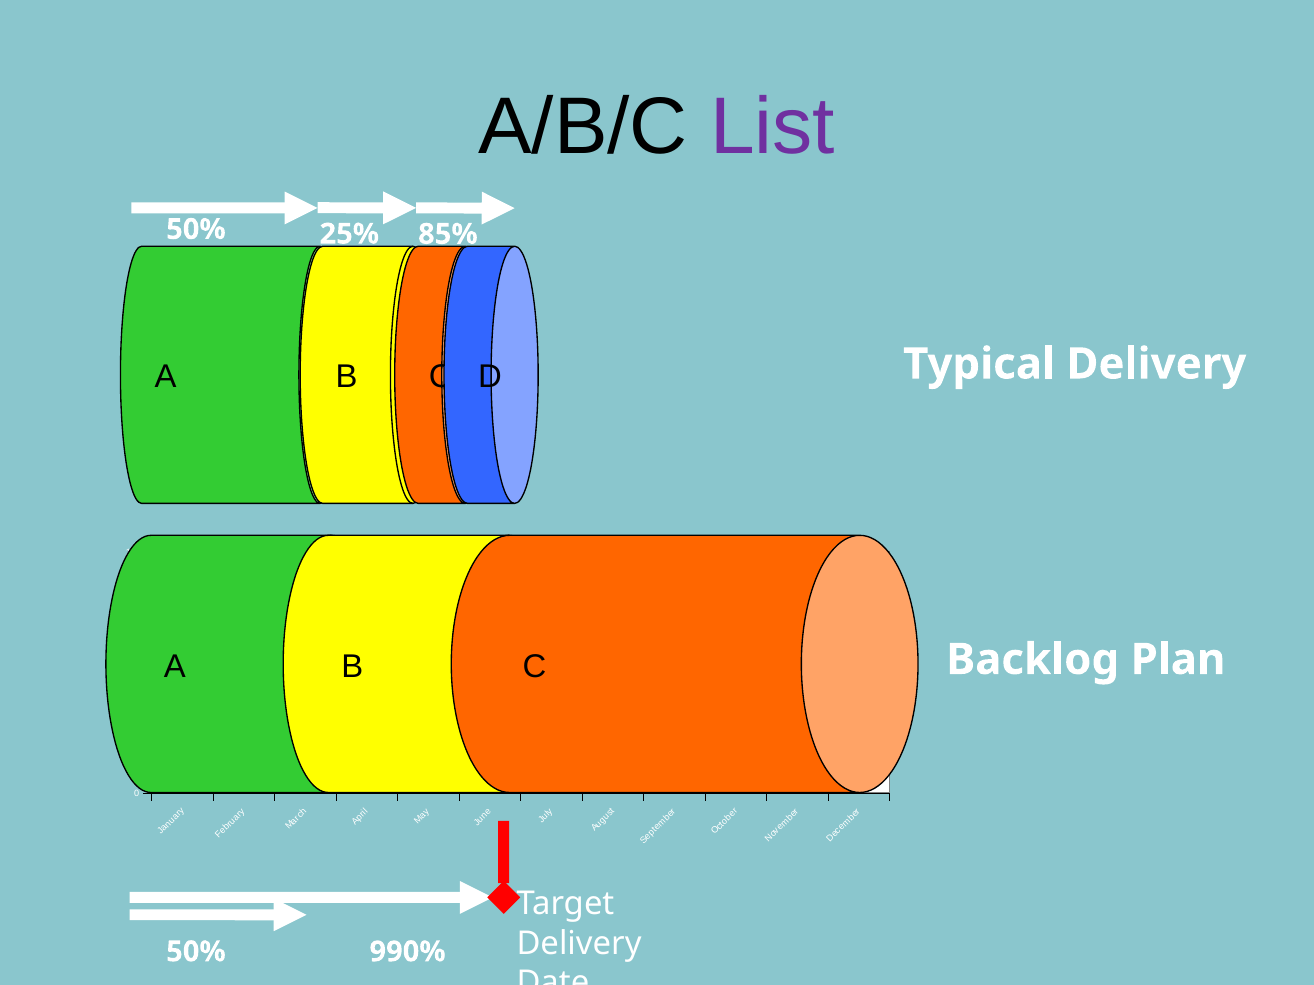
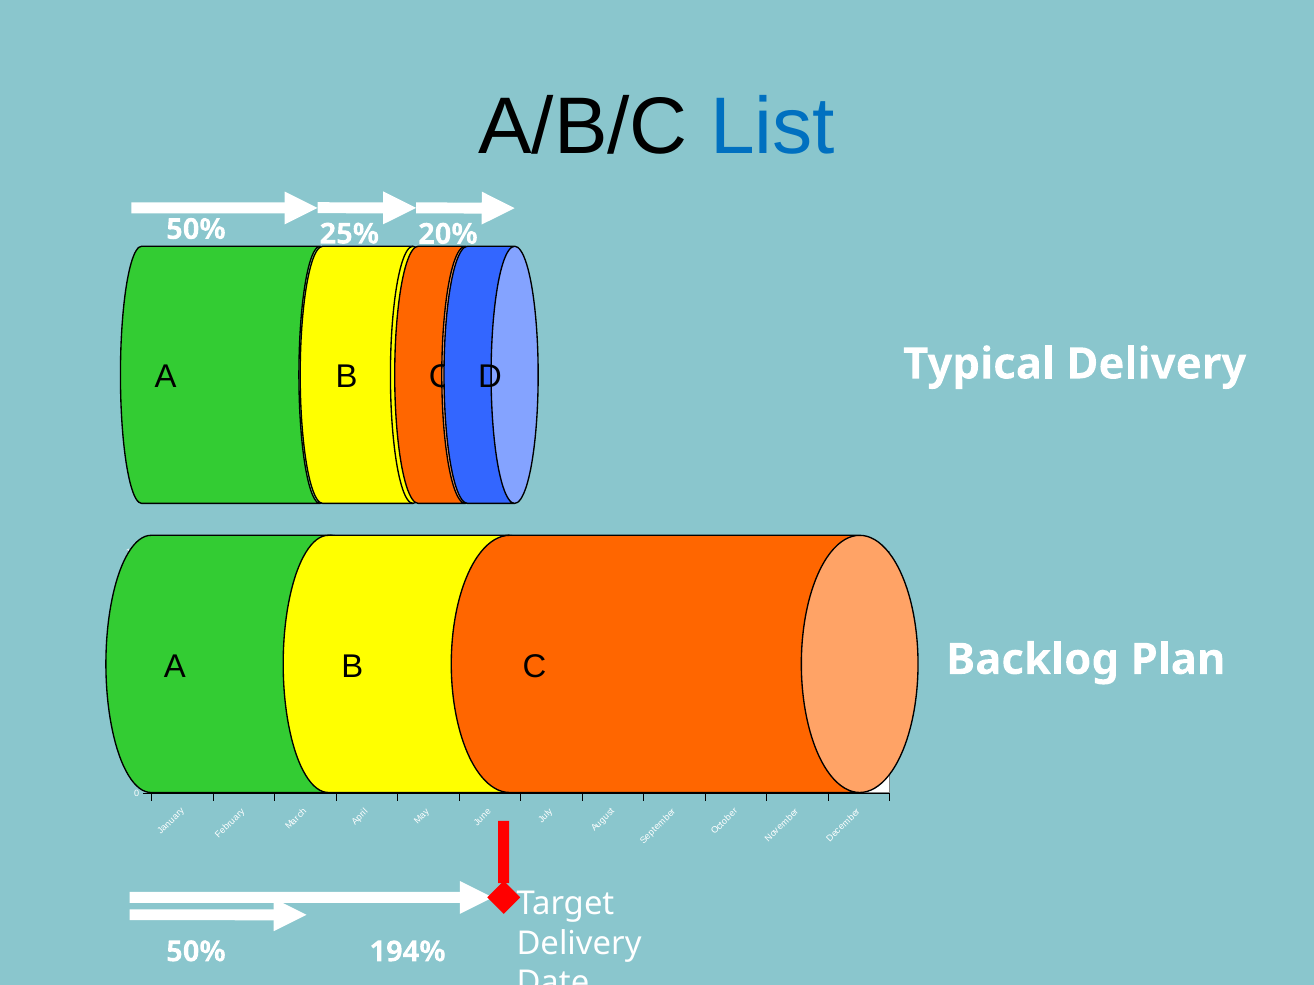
List colour: purple -> blue
85%: 85% -> 20%
990%: 990% -> 194%
